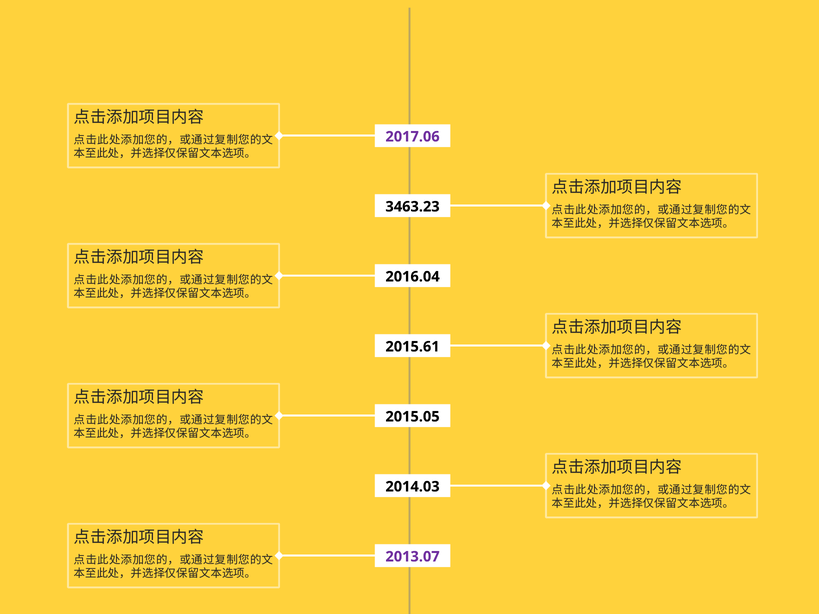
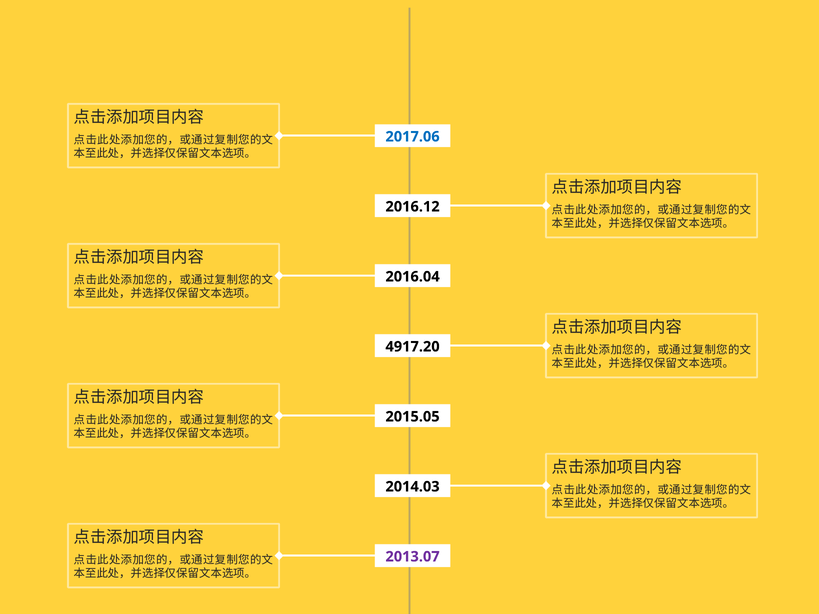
2017.06 colour: purple -> blue
3463.23: 3463.23 -> 2016.12
2015.61: 2015.61 -> 4917.20
